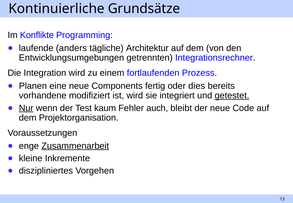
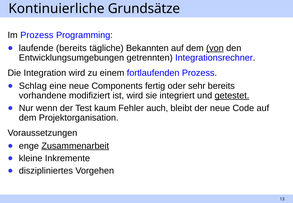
Im Konflikte: Konflikte -> Prozess
laufende anders: anders -> bereits
Architektur: Architektur -> Bekannten
von underline: none -> present
Planen: Planen -> Schlag
dies: dies -> sehr
Nur underline: present -> none
